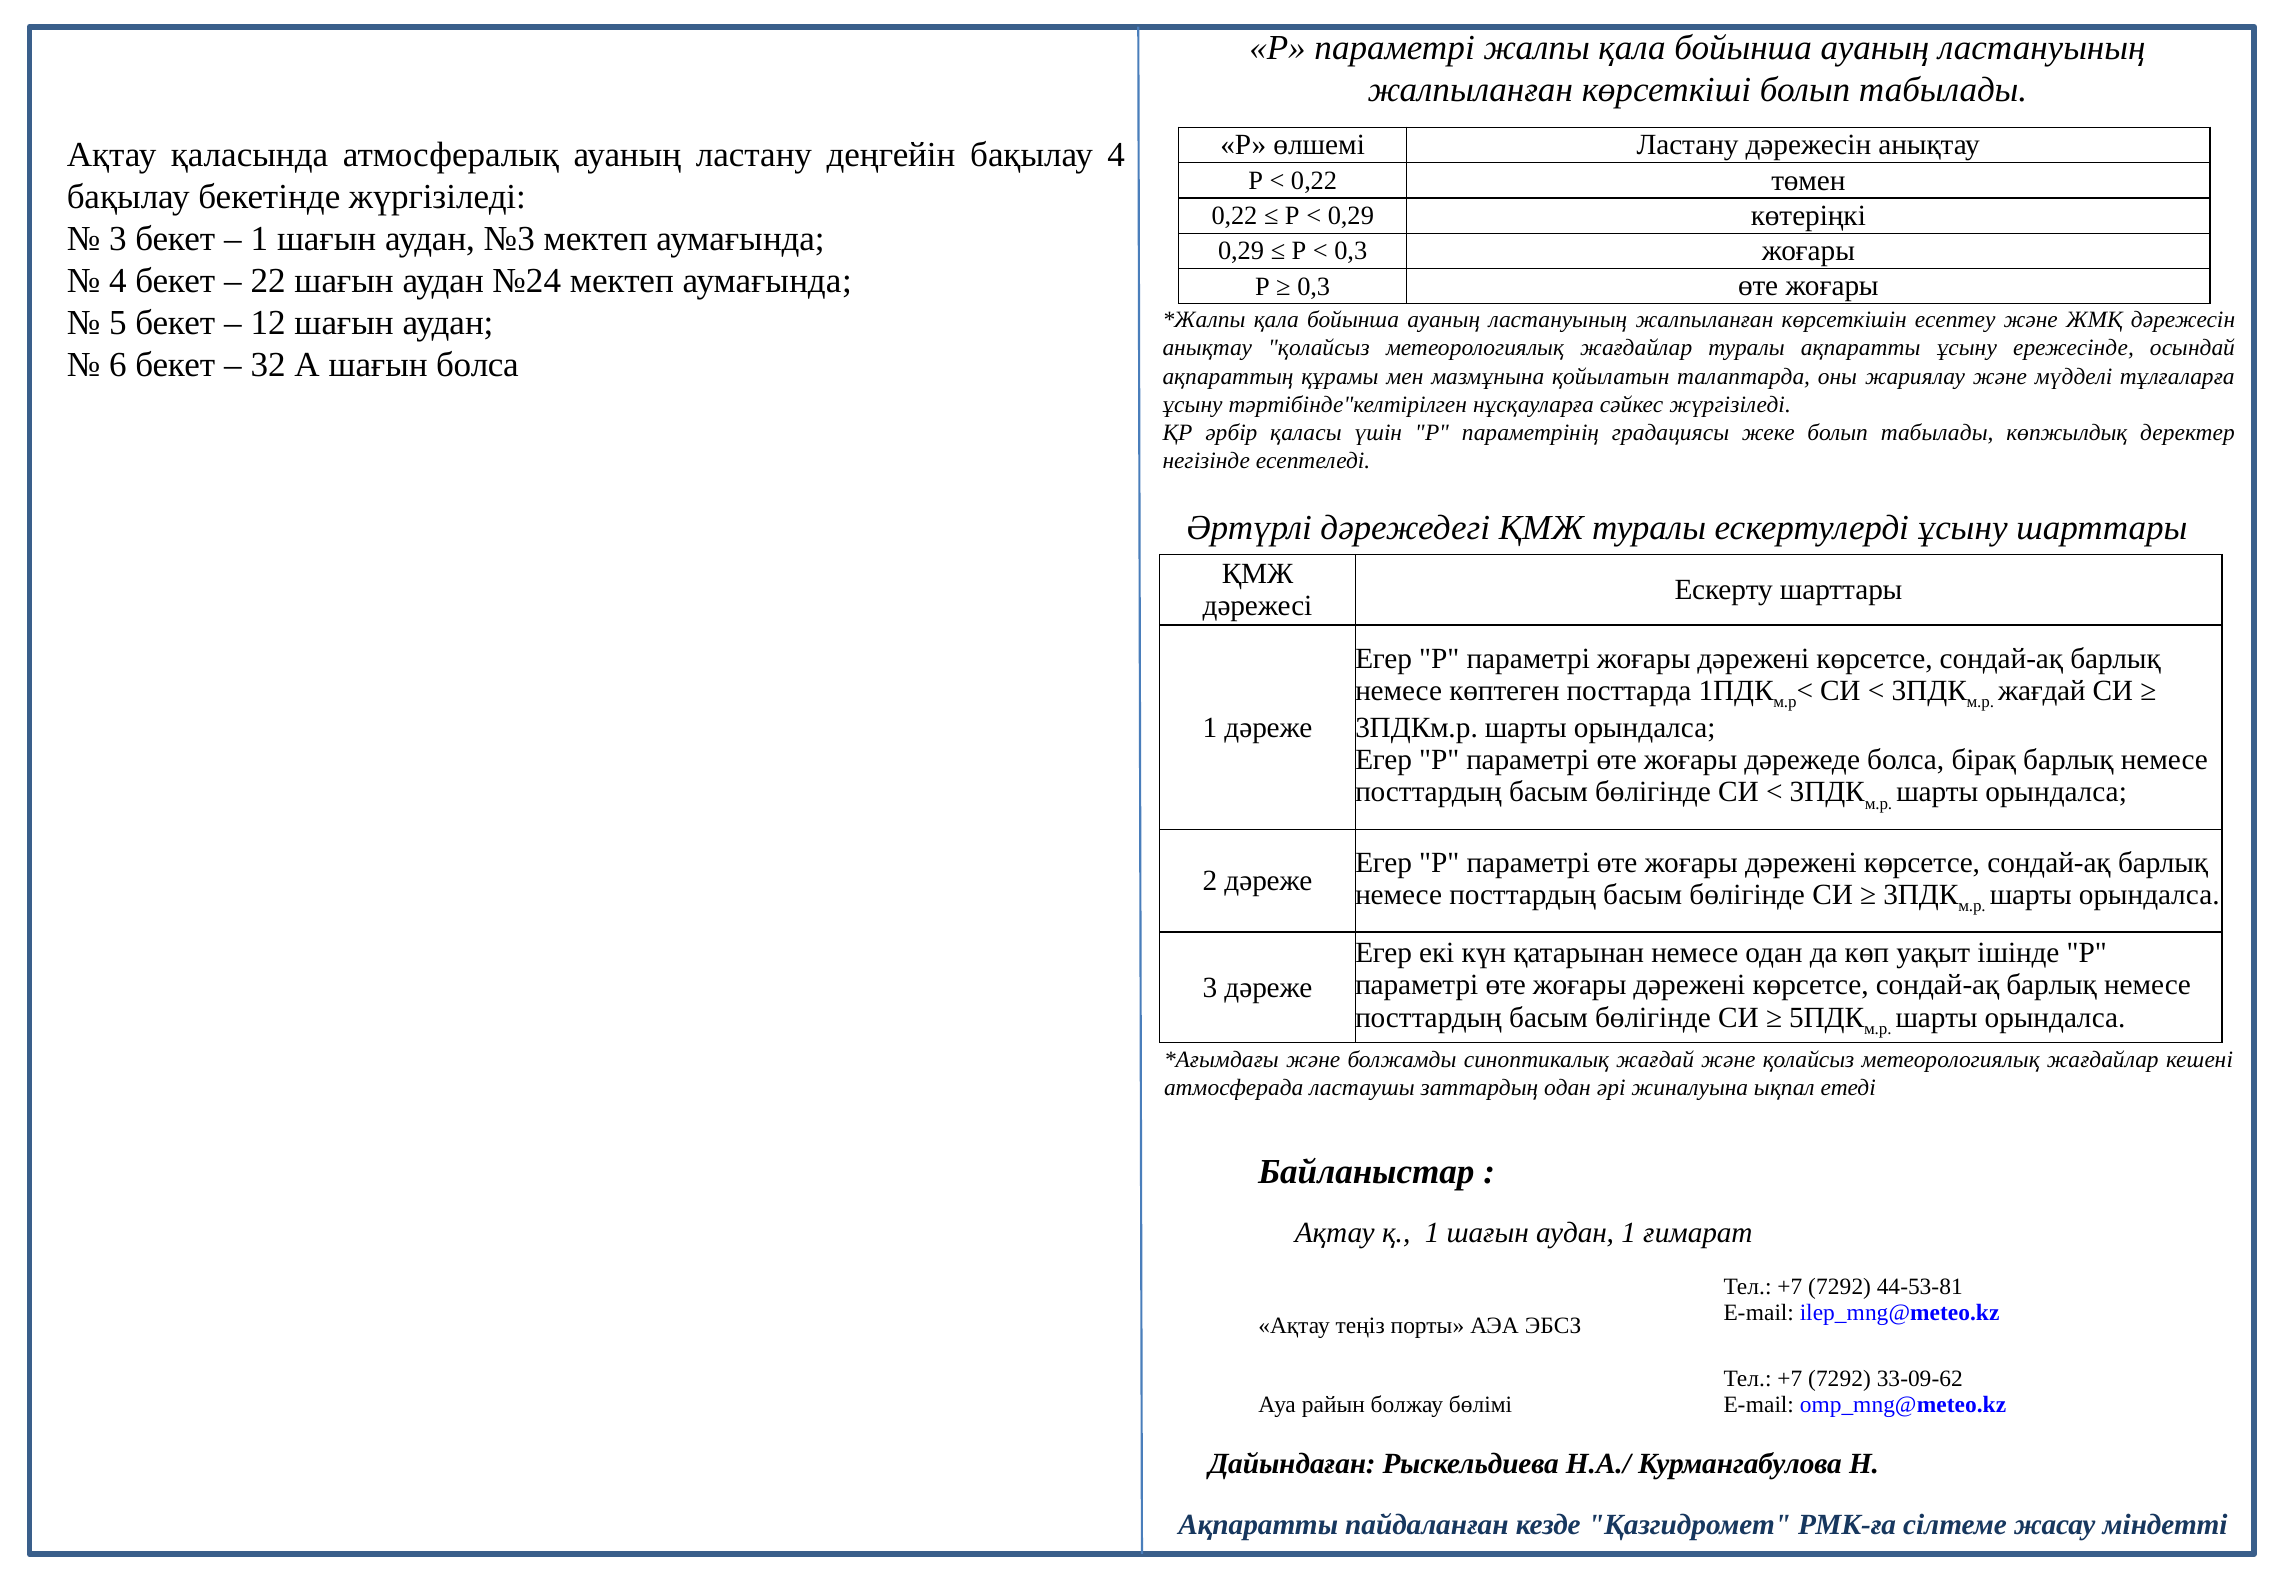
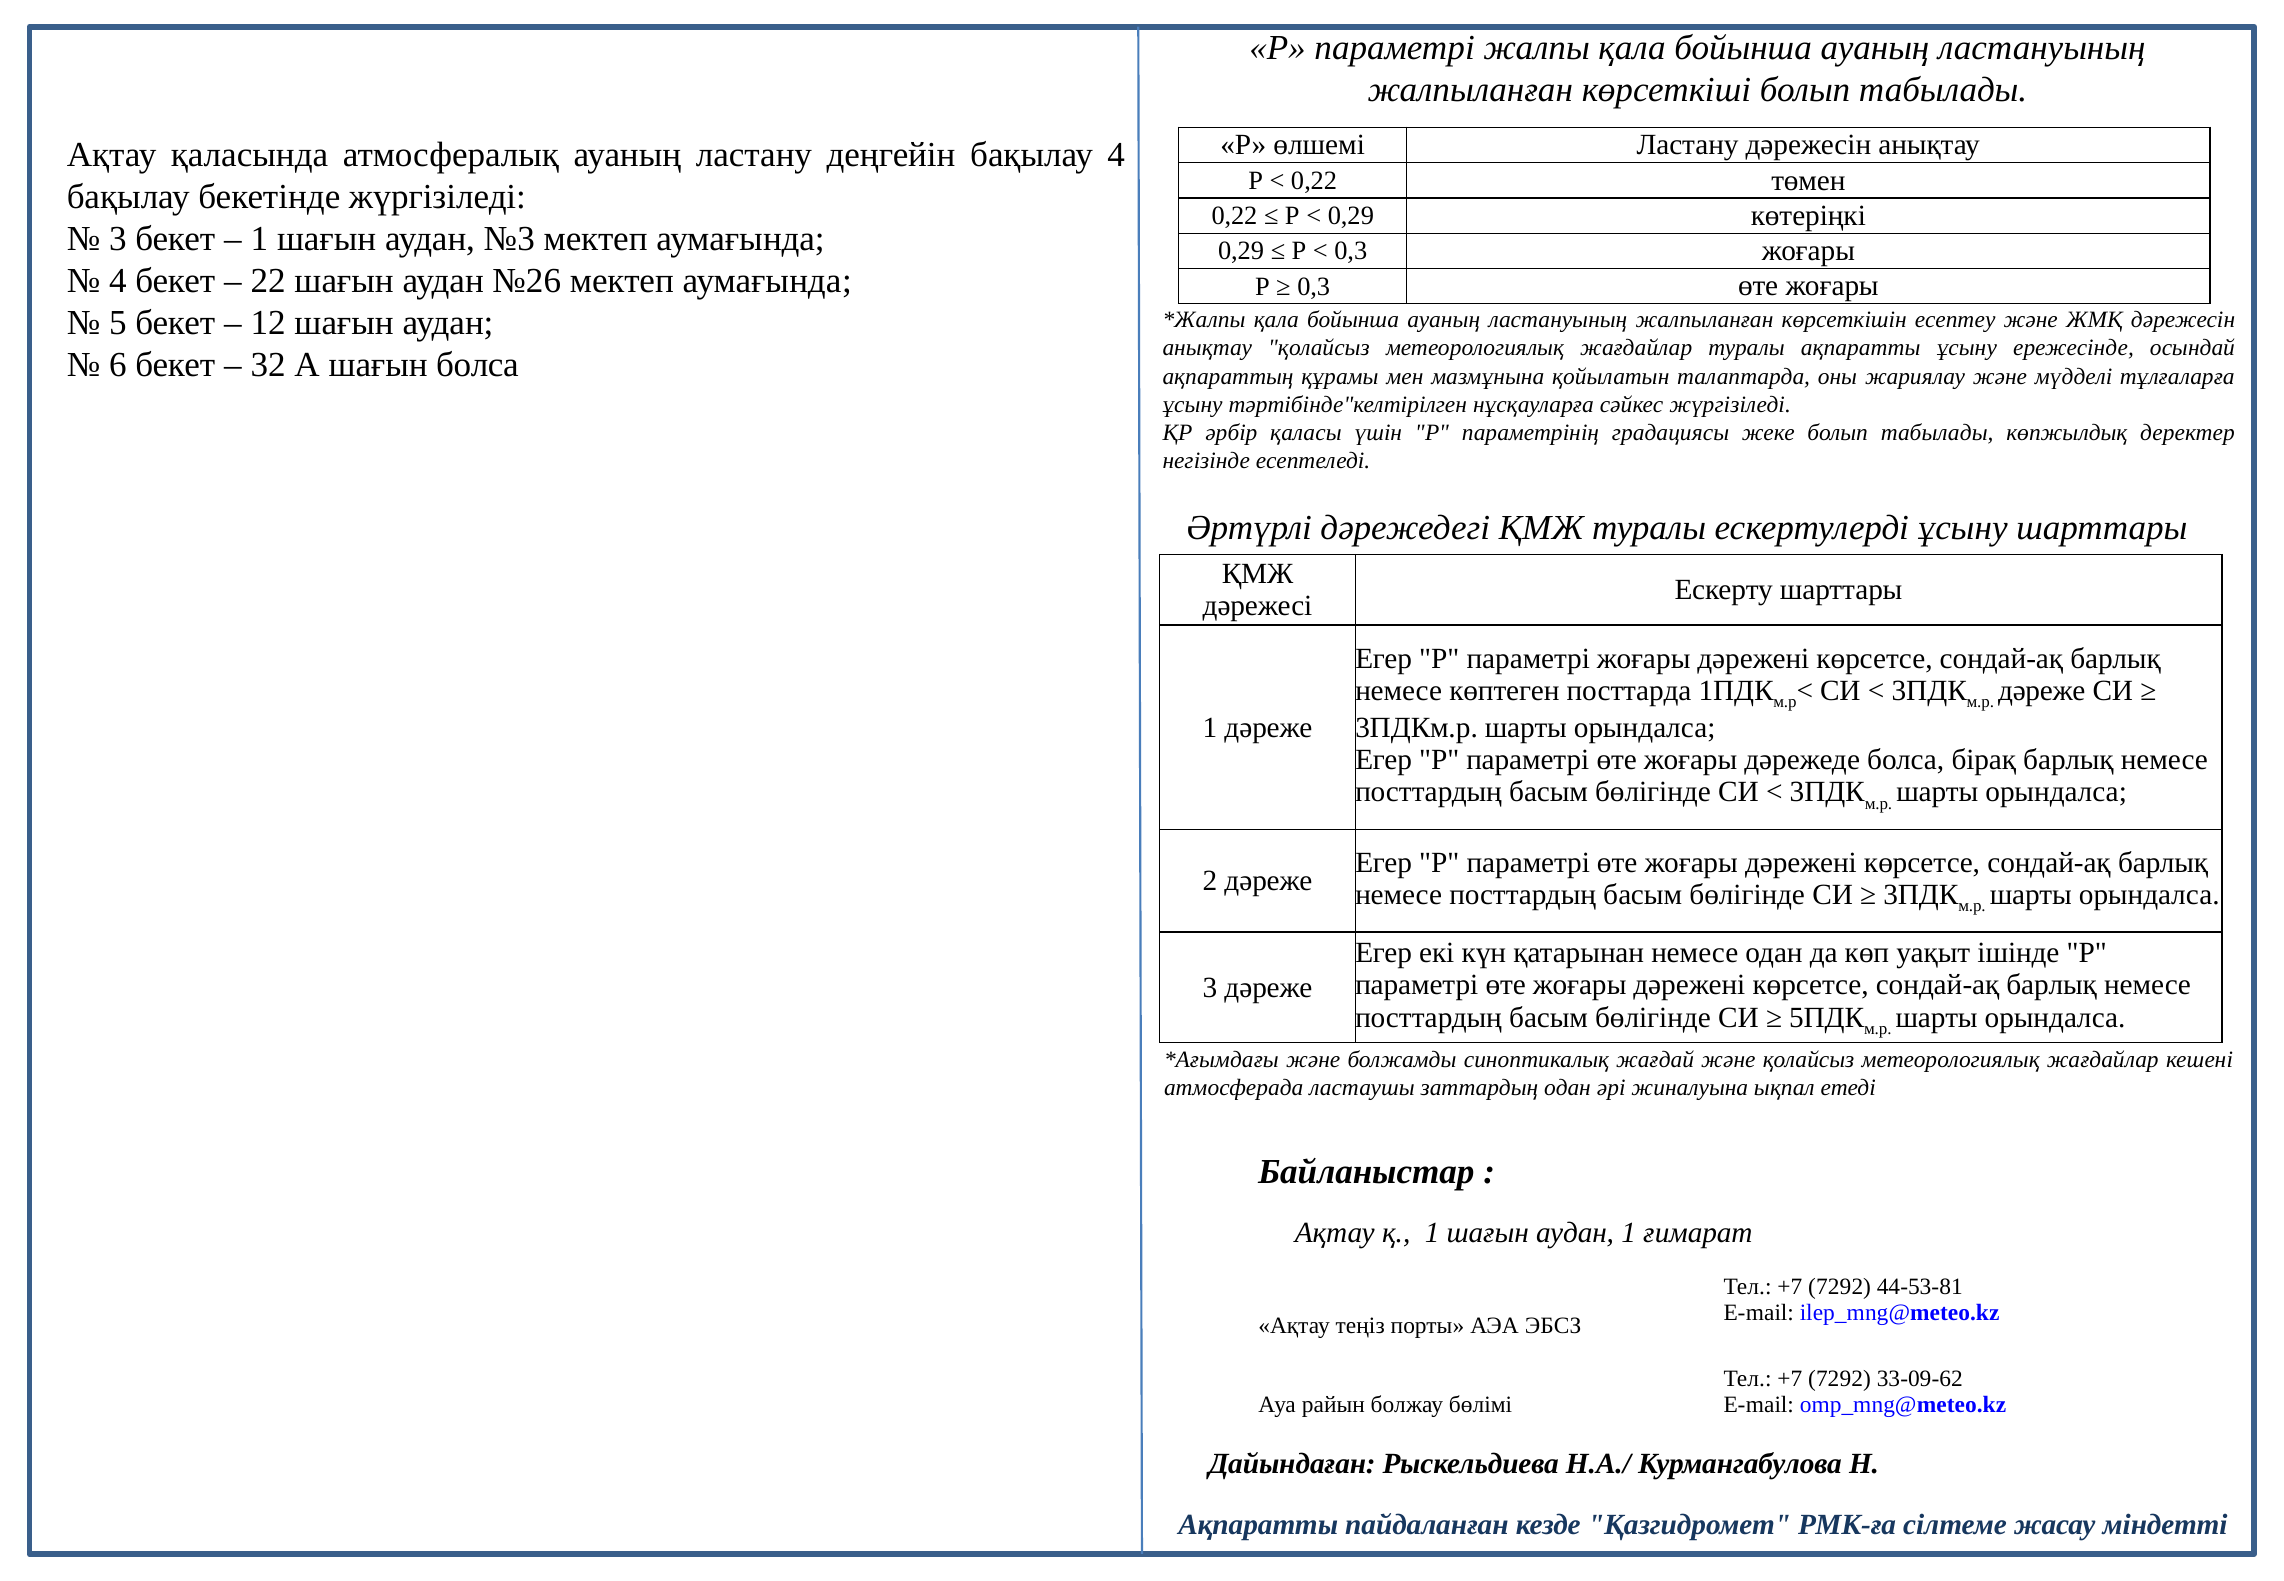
№24: №24 -> №26
жағдай at (2042, 691): жағдай -> дәреже
